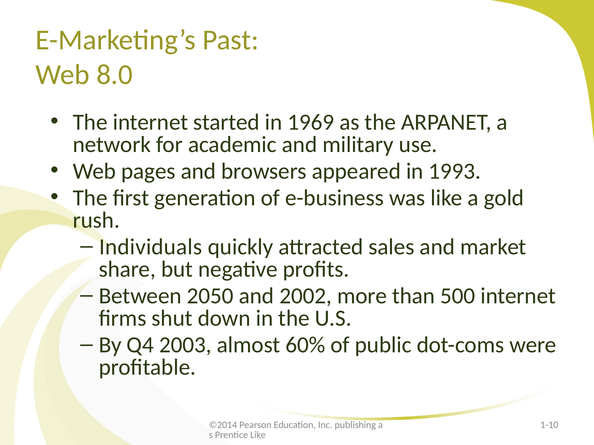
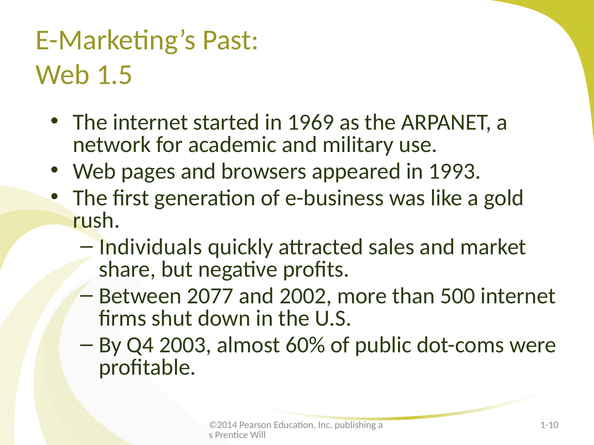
8.0: 8.0 -> 1.5
2050: 2050 -> 2077
Prentice Like: Like -> Will
